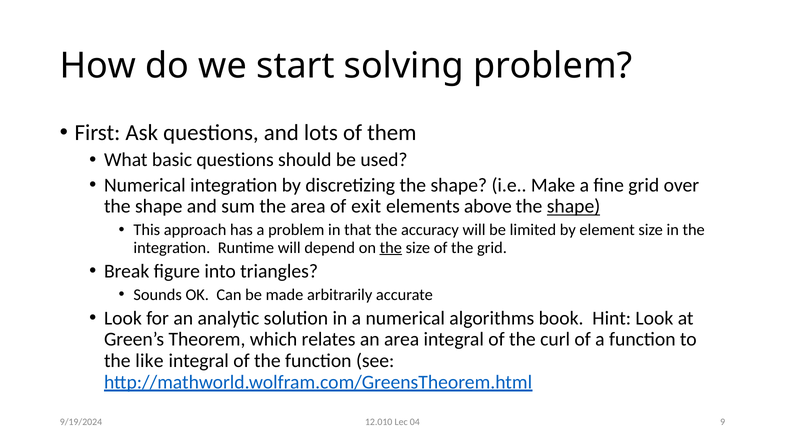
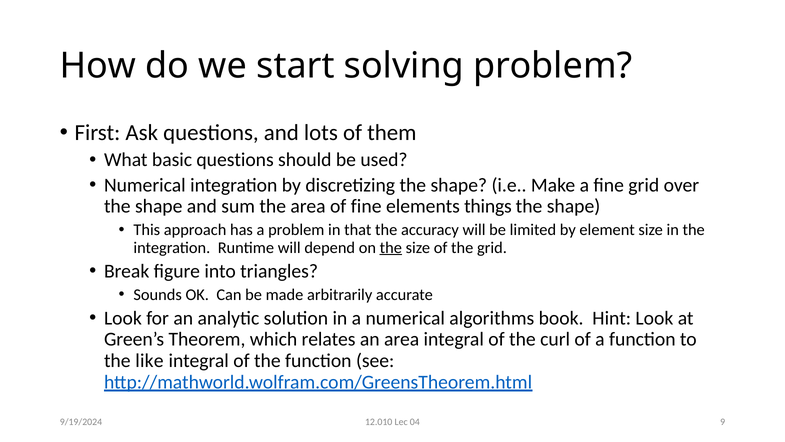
of exit: exit -> fine
above: above -> things
shape at (574, 206) underline: present -> none
